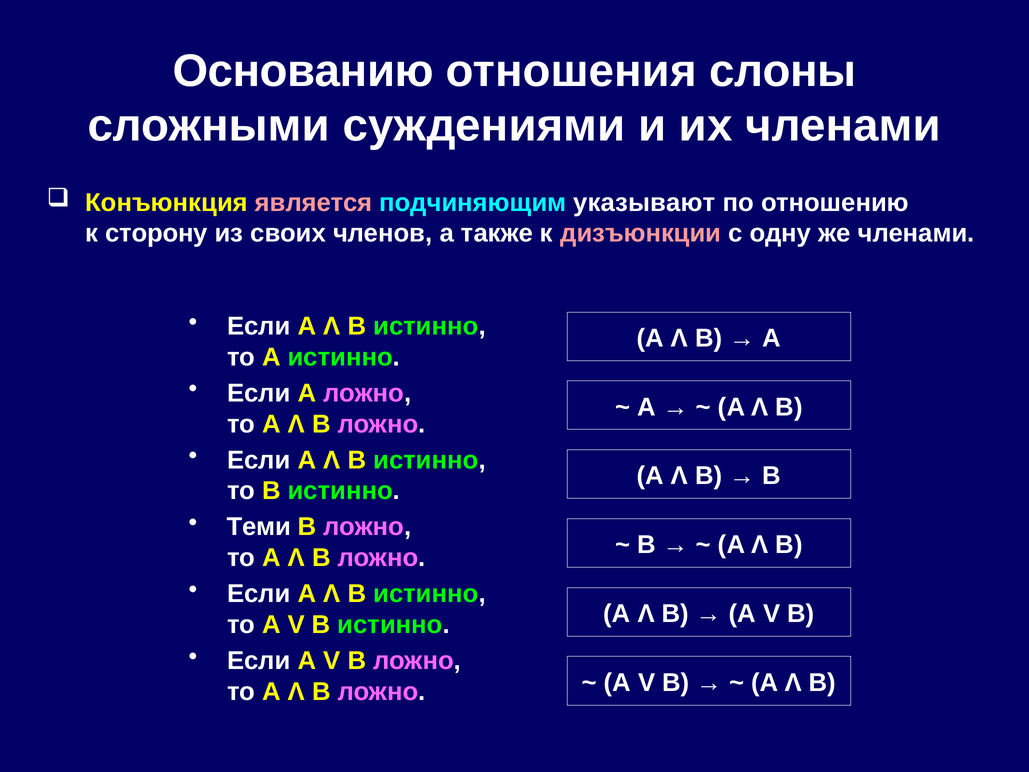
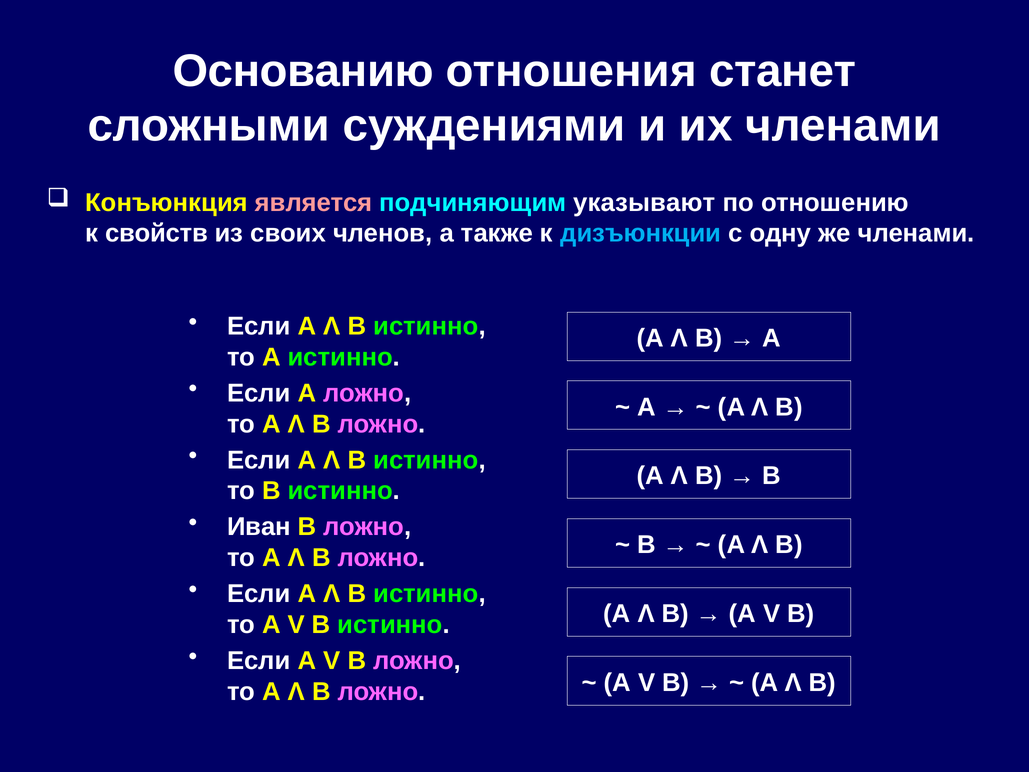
слоны: слоны -> станет
сторону: сторону -> свойств
дизъюнкции colour: pink -> light blue
Теми: Теми -> Иван
